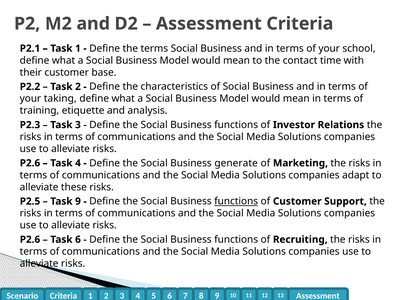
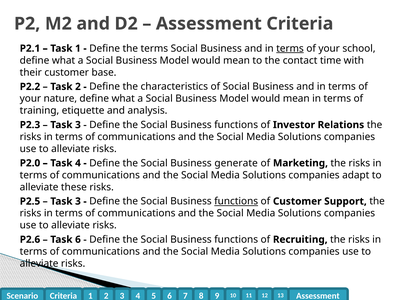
terms at (290, 48) underline: none -> present
taking: taking -> nature
P2.6 at (30, 163): P2.6 -> P2.0
9 at (78, 201): 9 -> 3
